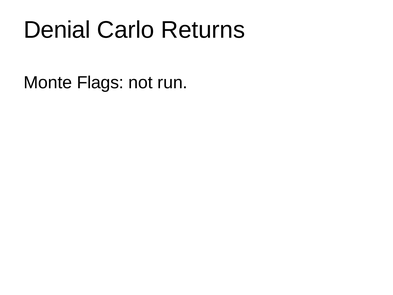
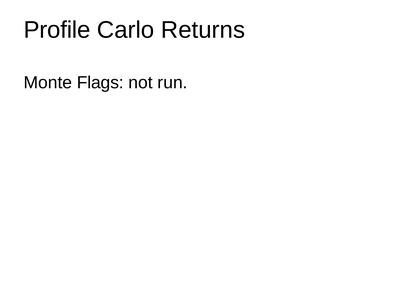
Denial: Denial -> Profile
